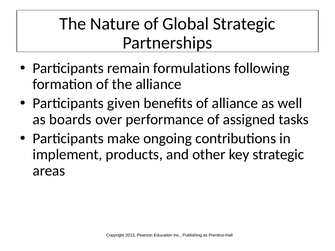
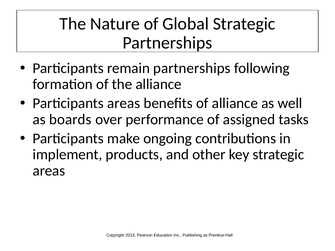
remain formulations: formulations -> partnerships
Participants given: given -> areas
